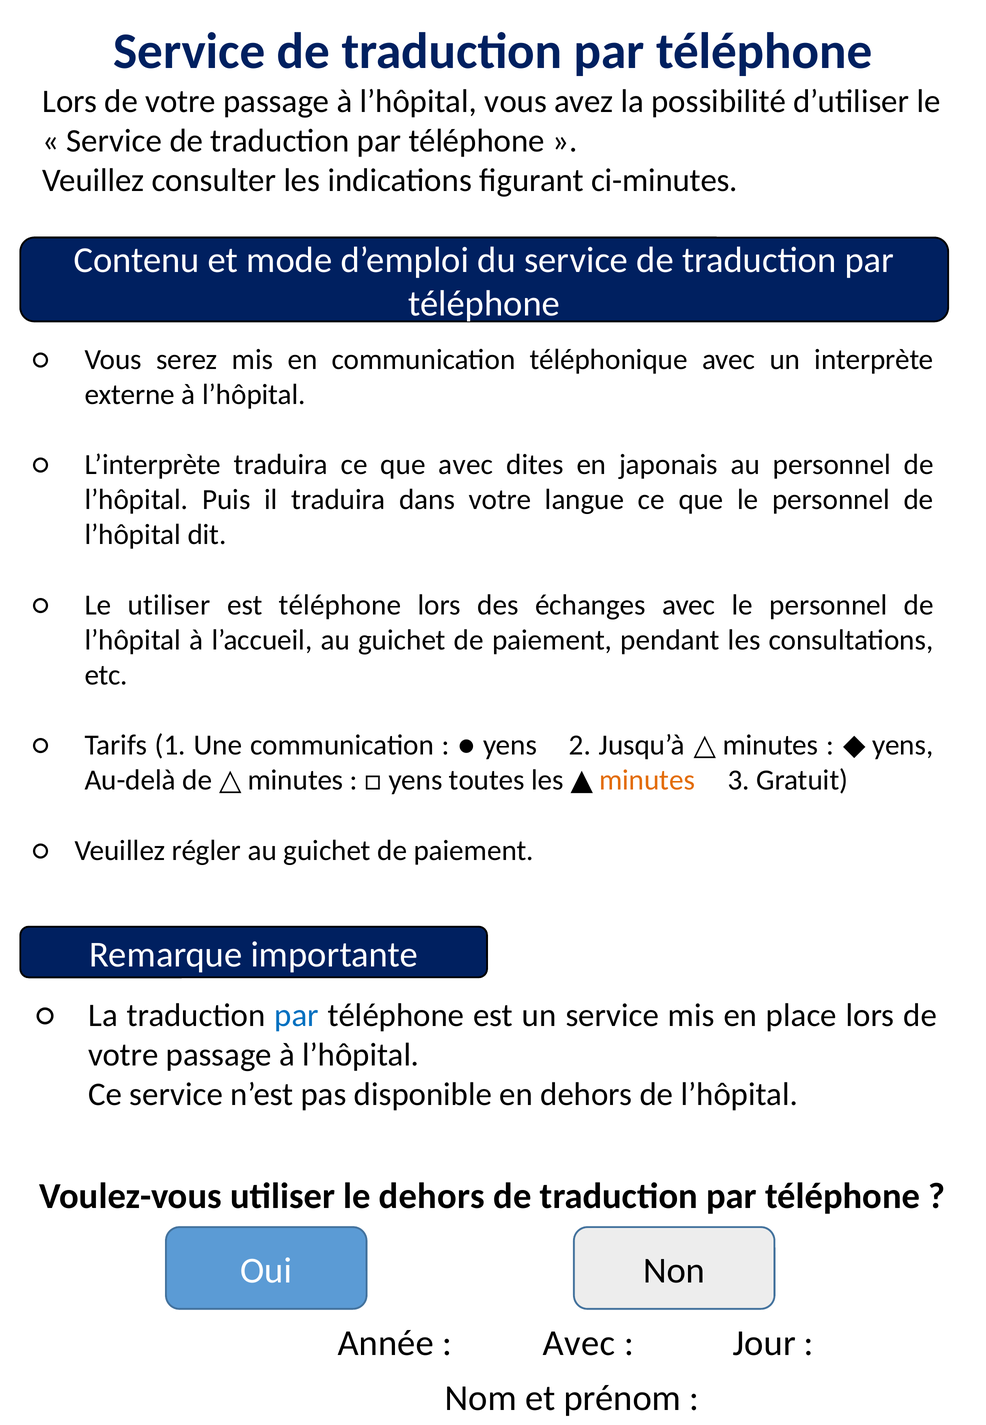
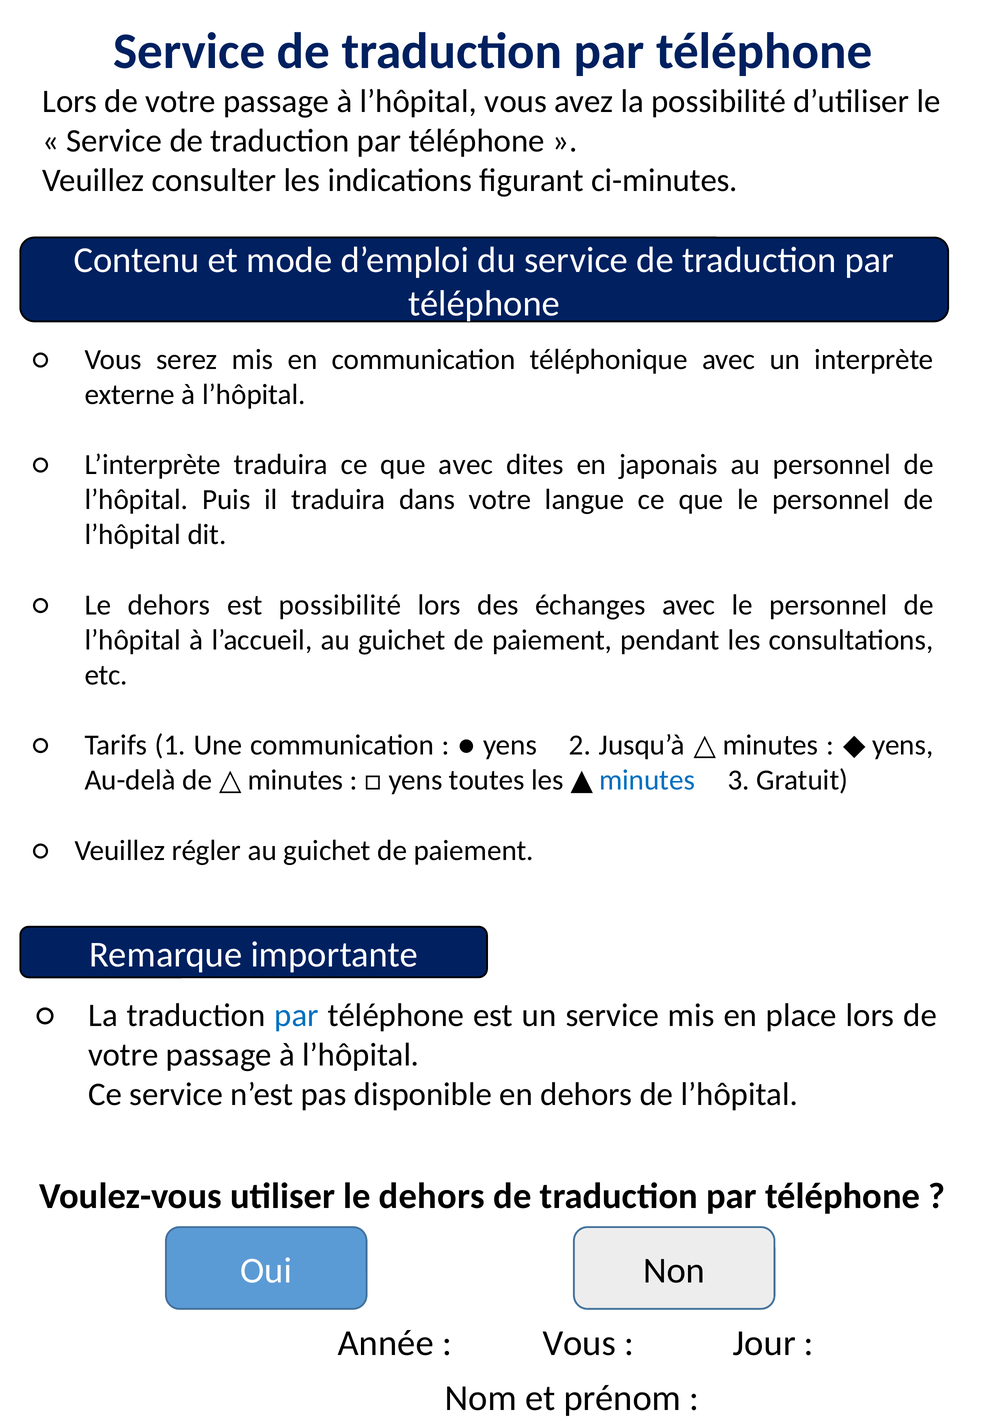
utiliser at (169, 605): utiliser -> dehors
est téléphone: téléphone -> possibilité
minutes at (647, 780) colour: orange -> blue
Avec at (579, 1342): Avec -> Vous
